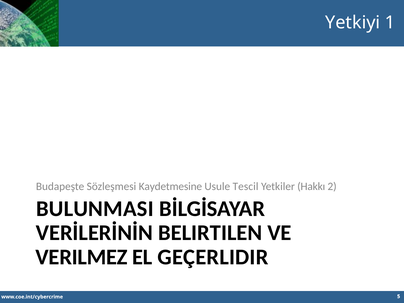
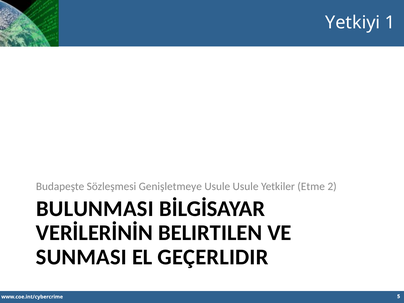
Kaydetmesine: Kaydetmesine -> Genişletmeye
Usule Tescil: Tescil -> Usule
Hakkı: Hakkı -> Etme
VERILMEZ: VERILMEZ -> SUNMASI
